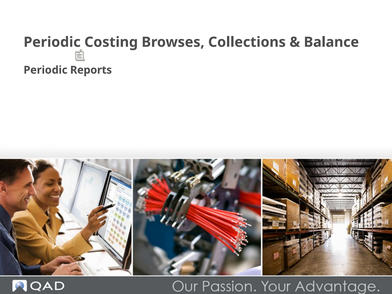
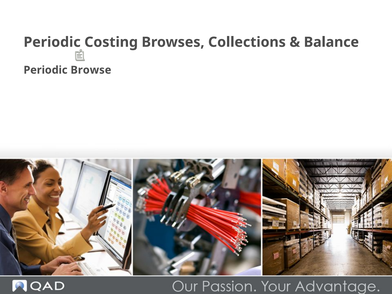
Reports: Reports -> Browse
